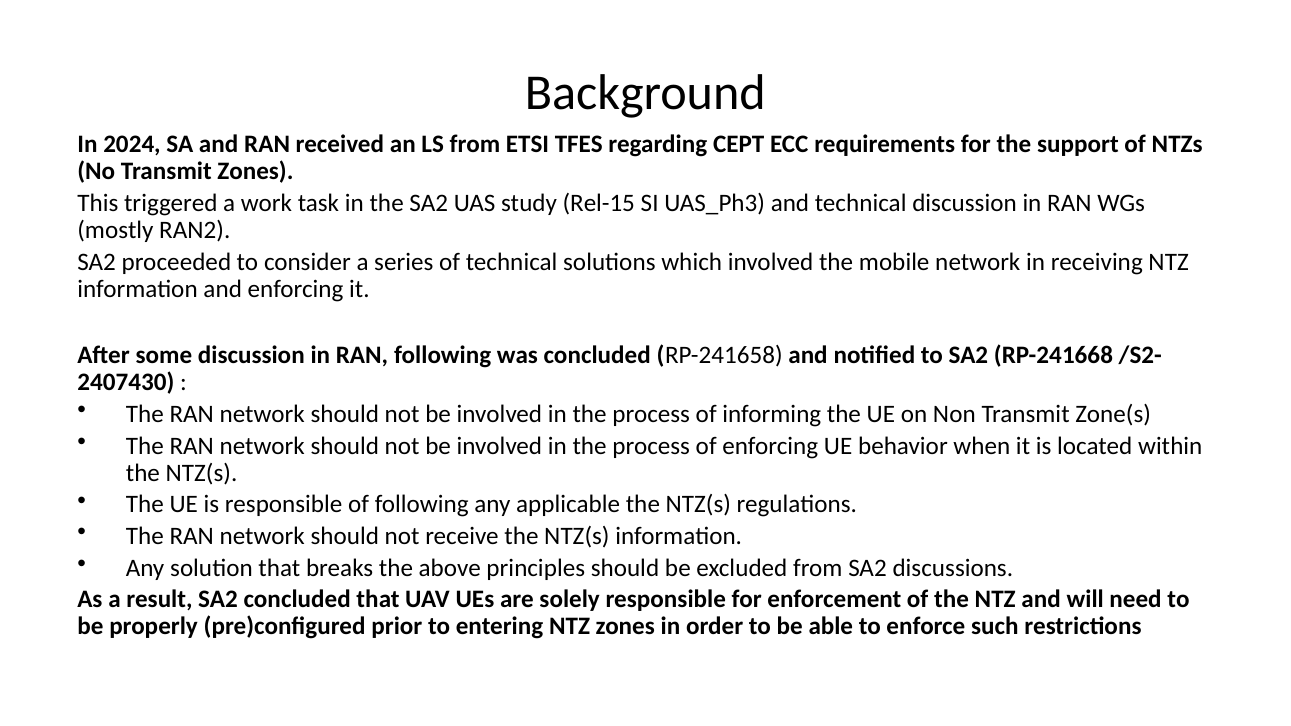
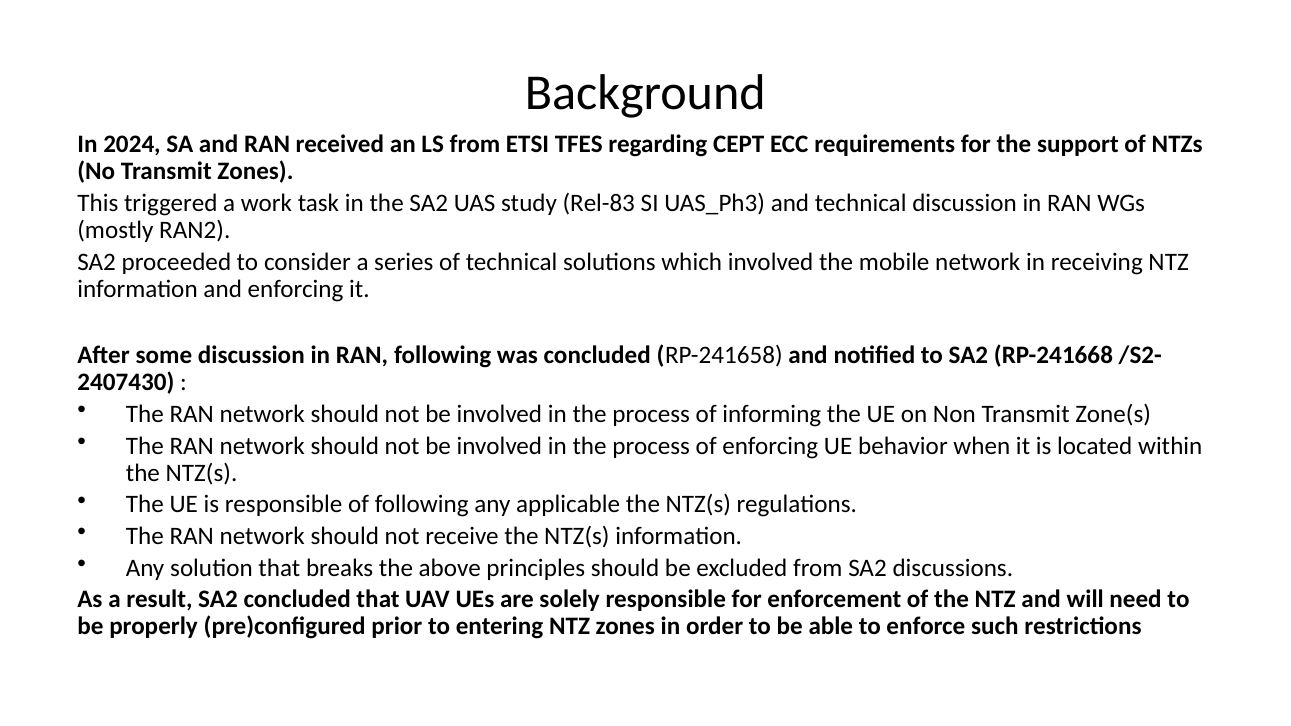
Rel-15: Rel-15 -> Rel-83
